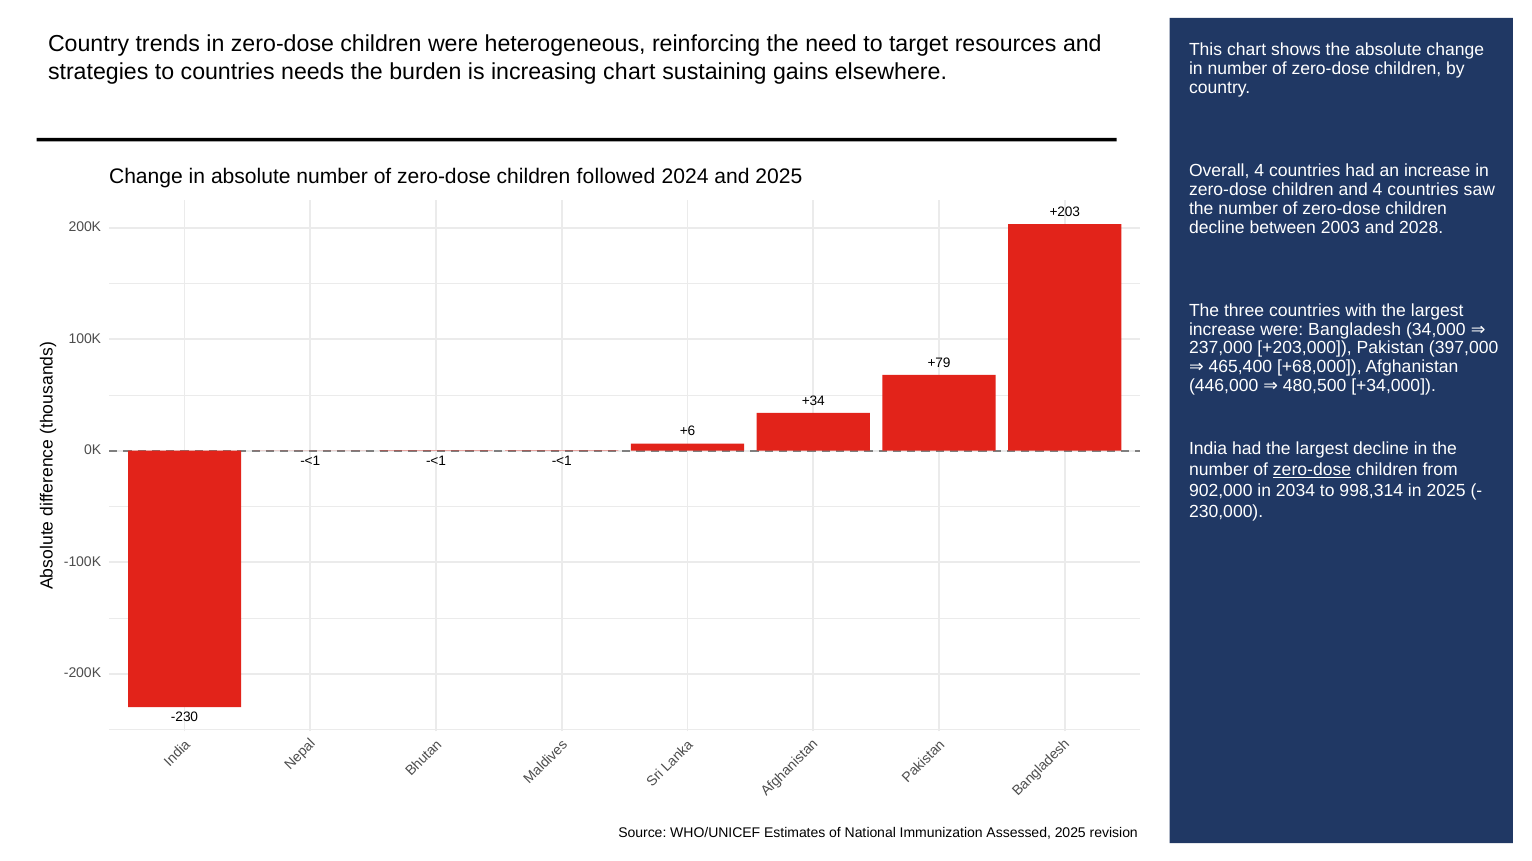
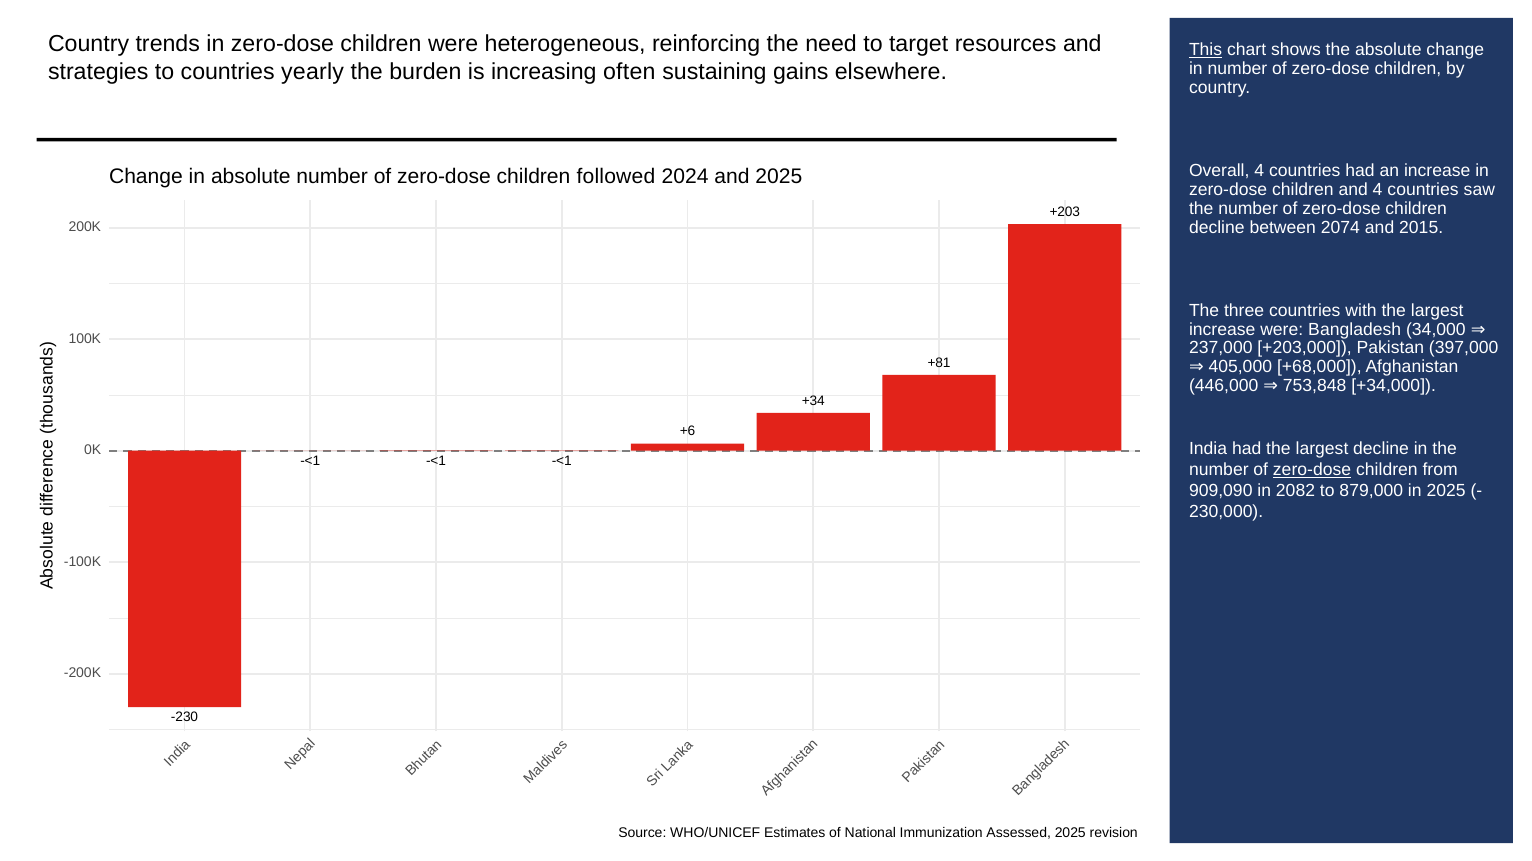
This underline: none -> present
needs: needs -> yearly
increasing chart: chart -> often
2003: 2003 -> 2074
2028: 2028 -> 2015
+79: +79 -> +81
465,400: 465,400 -> 405,000
480,500: 480,500 -> 753,848
902,000: 902,000 -> 909,090
2034: 2034 -> 2082
998,314: 998,314 -> 879,000
